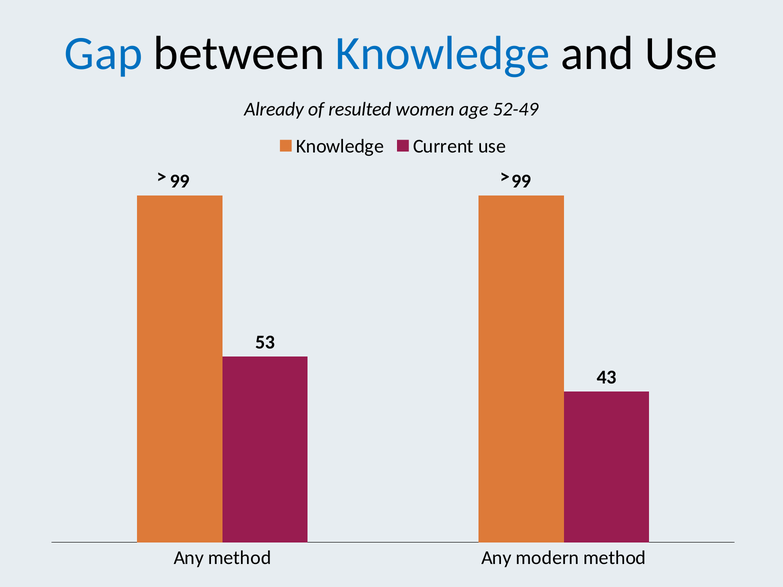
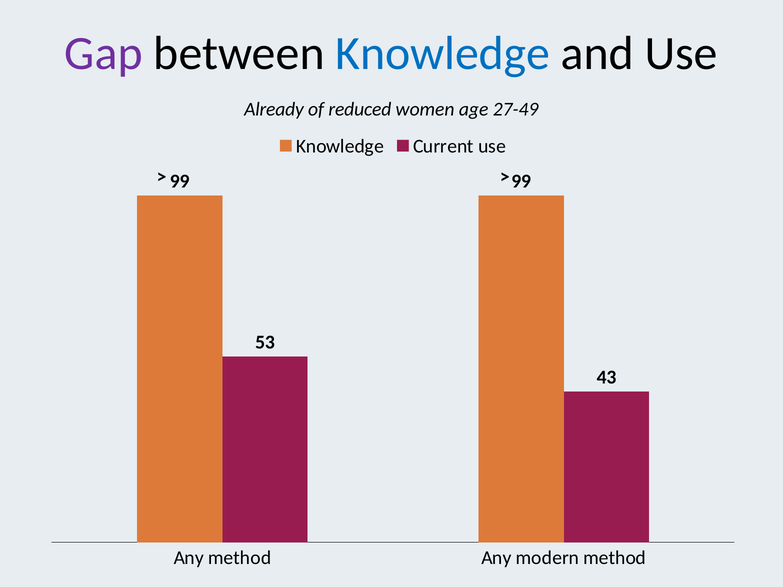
Gap colour: blue -> purple
resulted: resulted -> reduced
52-49: 52-49 -> 27-49
